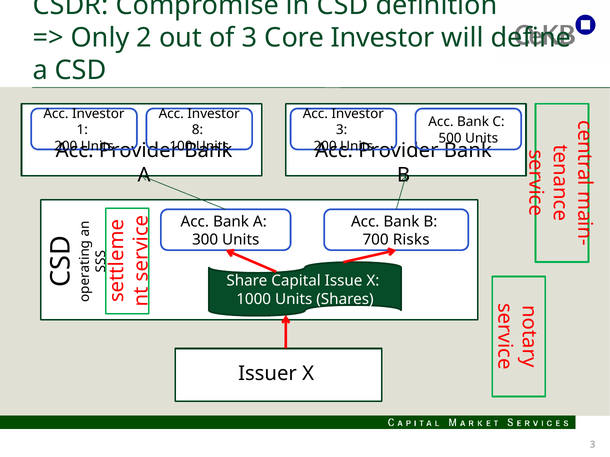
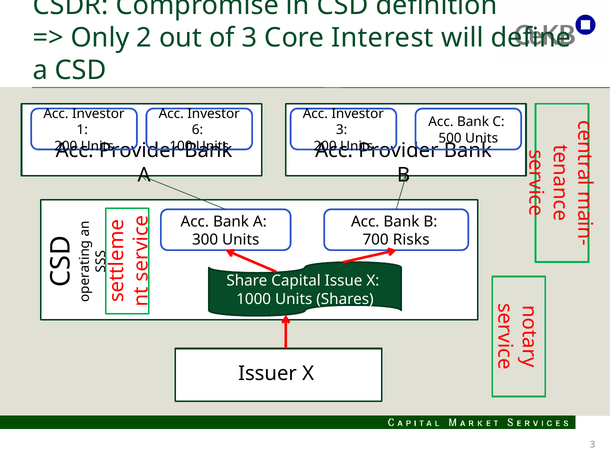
Core Investor: Investor -> Interest
8: 8 -> 6
